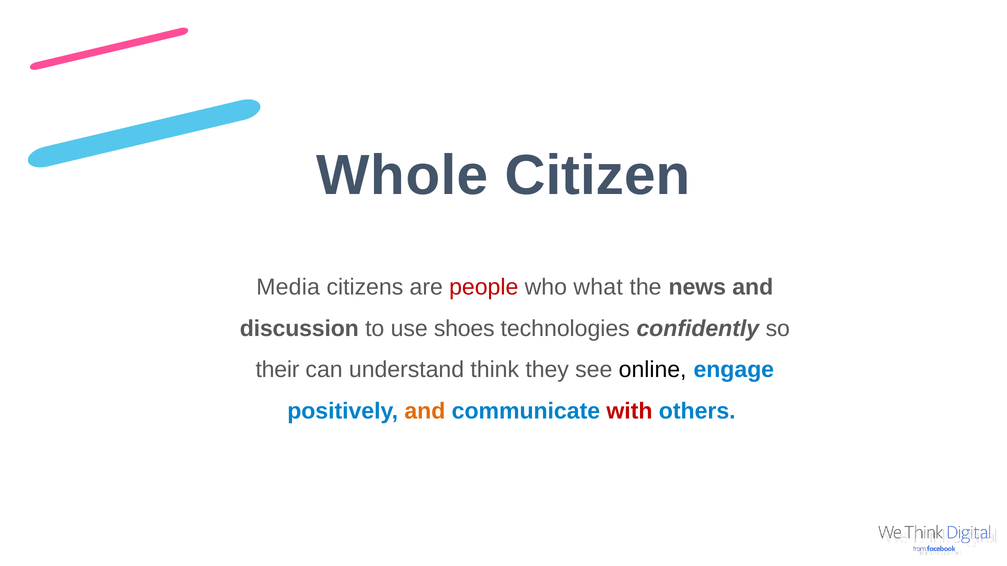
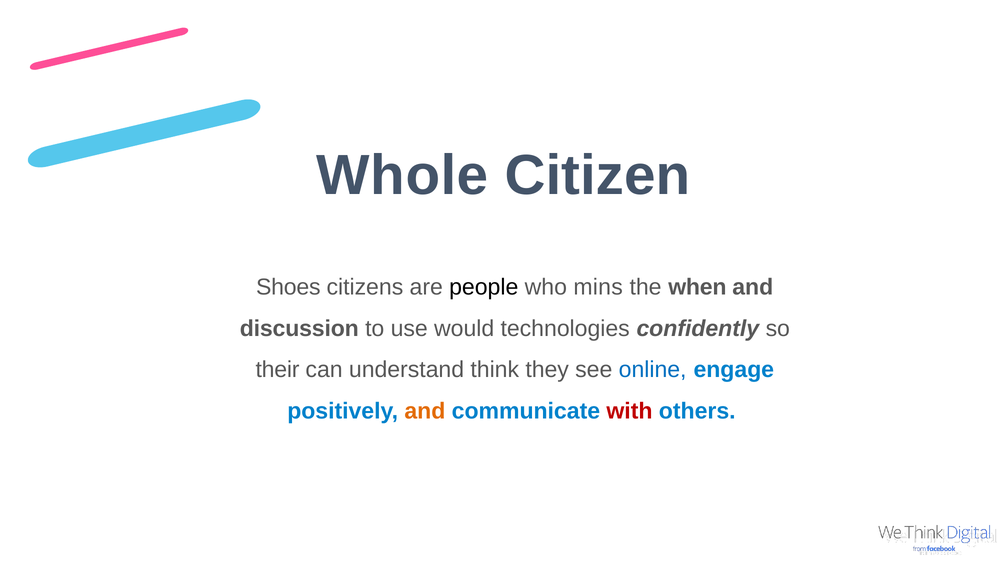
Media: Media -> Shoes
people colour: red -> black
what: what -> mins
news: news -> when
shoes: shoes -> would
online colour: black -> blue
